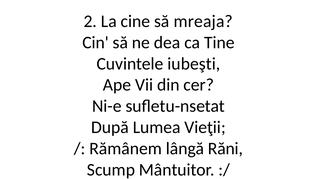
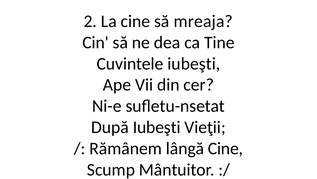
După Lumea: Lumea -> Iubeşti
lângă Răni: Răni -> Cine
